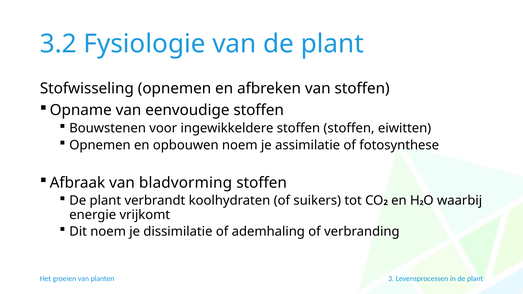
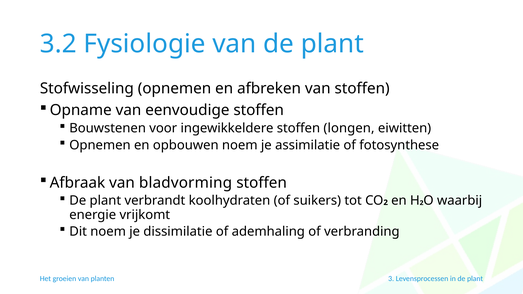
stoffen stoffen: stoffen -> longen
